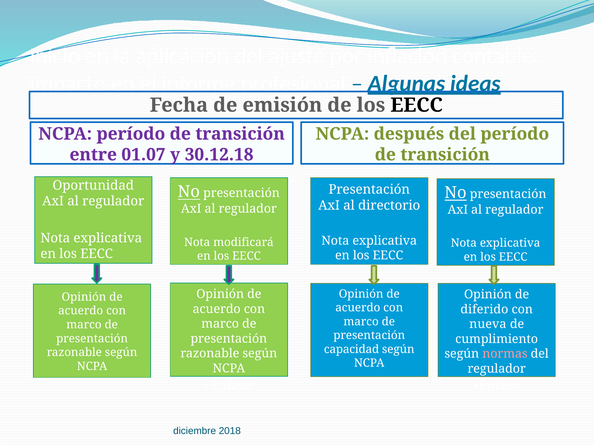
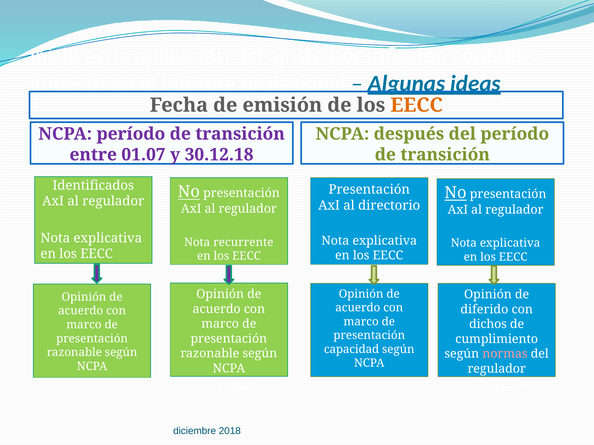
EECC at (417, 105) colour: black -> orange
Oportunidad: Oportunidad -> Identificados
modificará: modificará -> recurrente
nueva: nueva -> dichos
